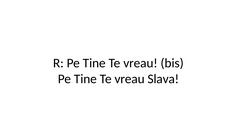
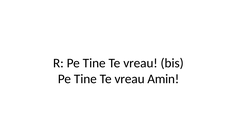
Slava: Slava -> Amin
